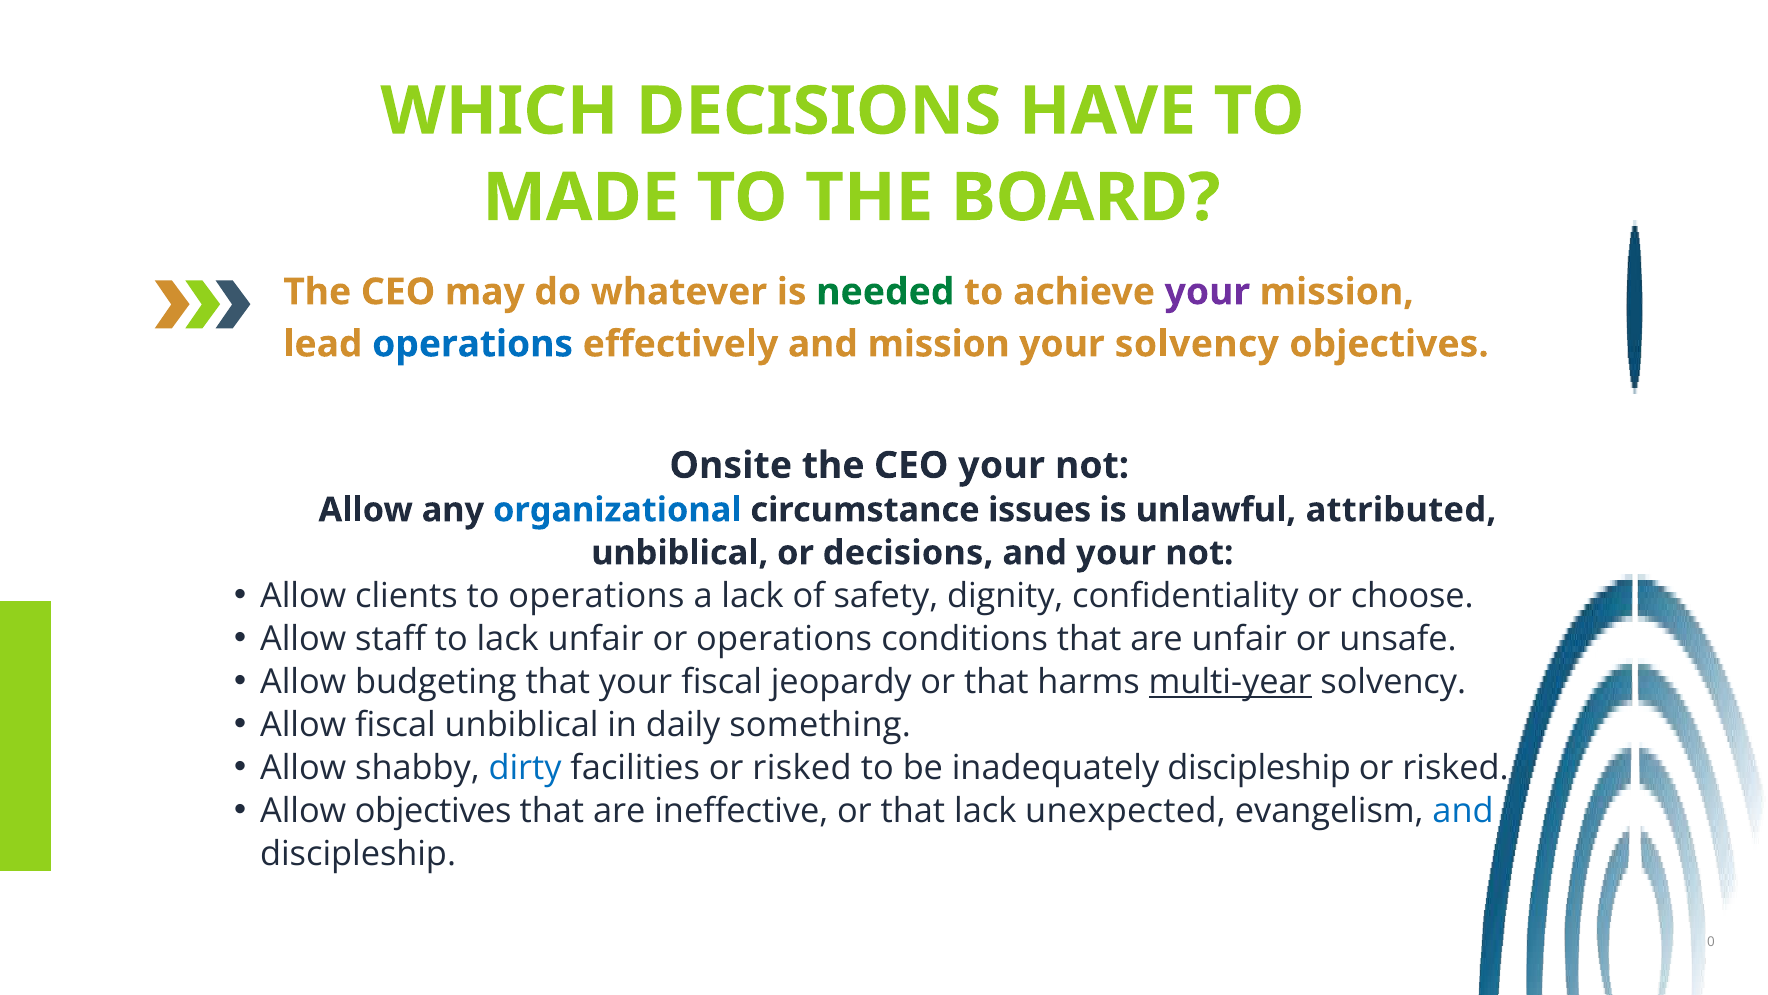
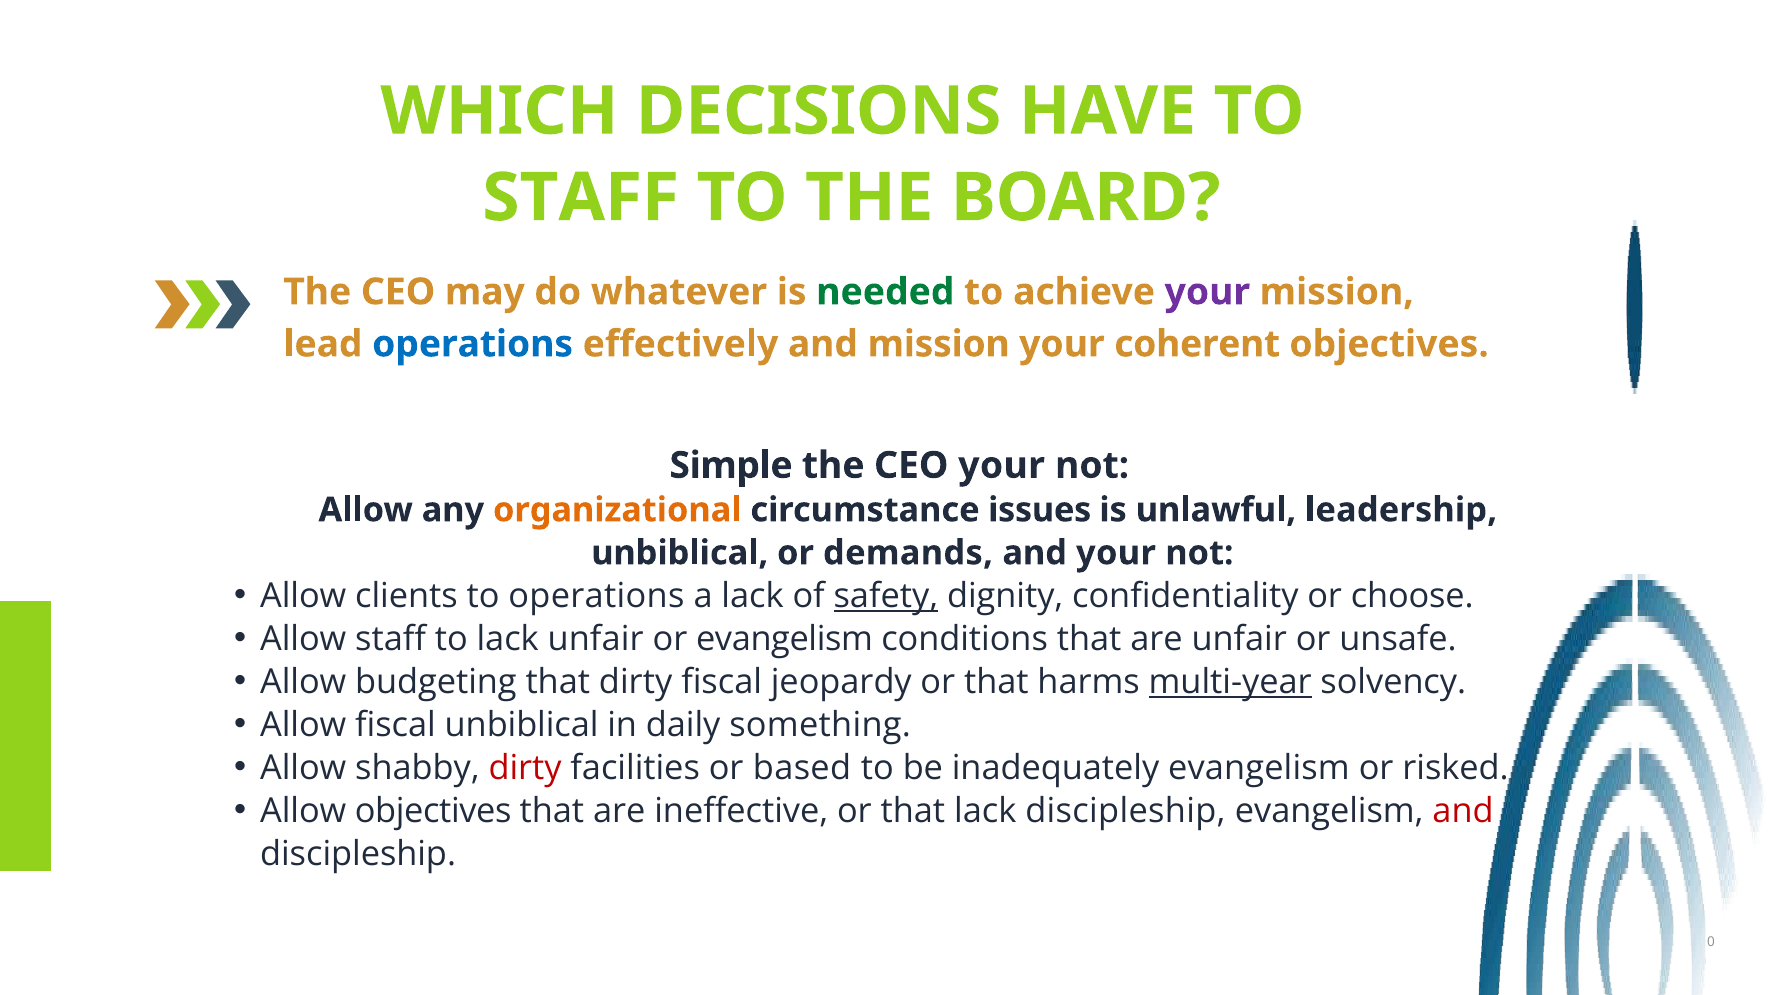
MADE at (581, 198): MADE -> STAFF
your solvency: solvency -> coherent
Onsite: Onsite -> Simple
organizational colour: blue -> orange
attributed: attributed -> leadership
or decisions: decisions -> demands
safety underline: none -> present
or operations: operations -> evangelism
that your: your -> dirty
dirty at (525, 767) colour: blue -> red
facilities or risked: risked -> based
inadequately discipleship: discipleship -> evangelism
lack unexpected: unexpected -> discipleship
and at (1463, 810) colour: blue -> red
